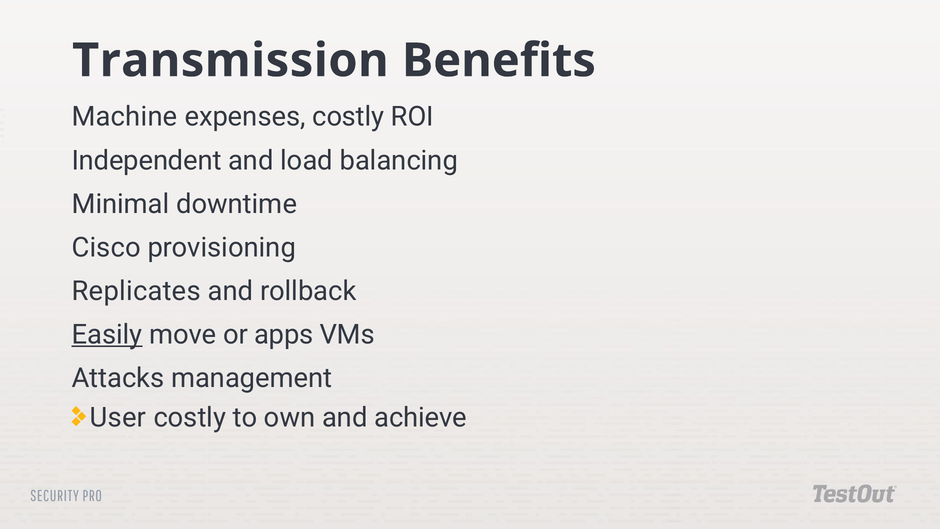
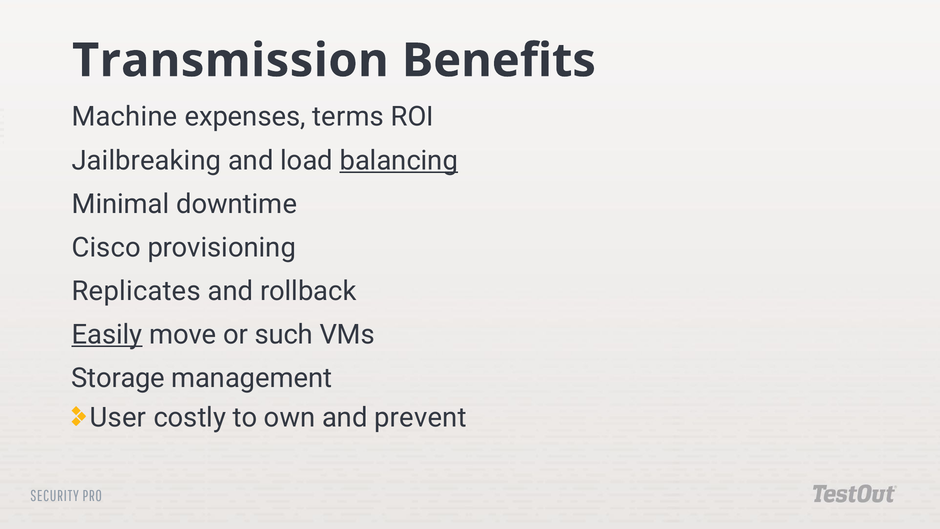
expenses costly: costly -> terms
Independent: Independent -> Jailbreaking
balancing underline: none -> present
apps: apps -> such
Attacks: Attacks -> Storage
achieve: achieve -> prevent
